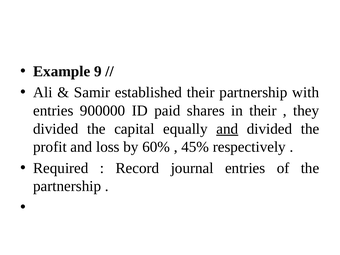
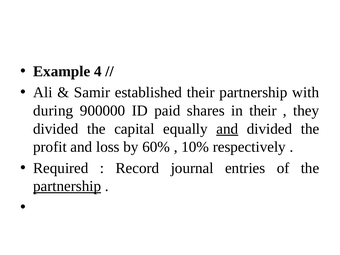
9: 9 -> 4
entries at (53, 111): entries -> during
45%: 45% -> 10%
partnership at (67, 186) underline: none -> present
